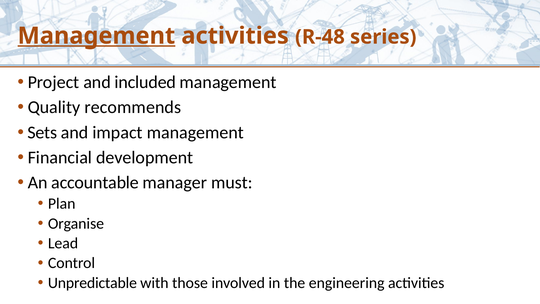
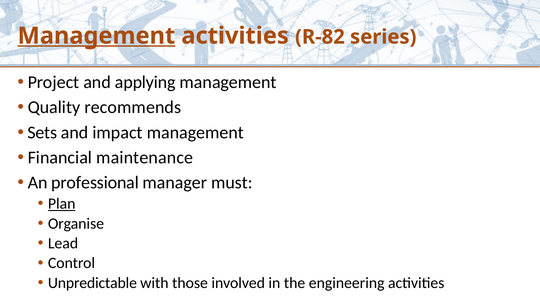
R-48: R-48 -> R-82
included: included -> applying
development: development -> maintenance
accountable: accountable -> professional
Plan underline: none -> present
